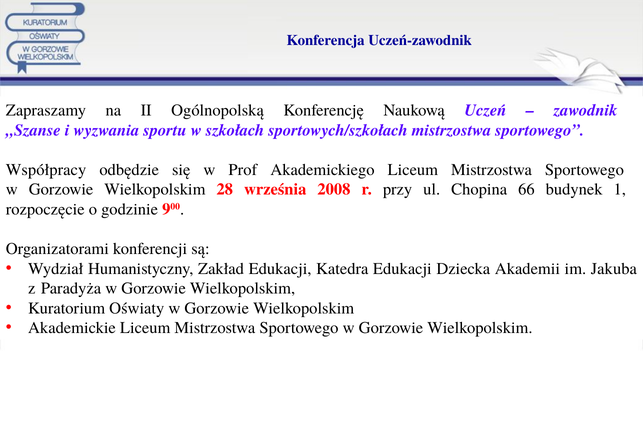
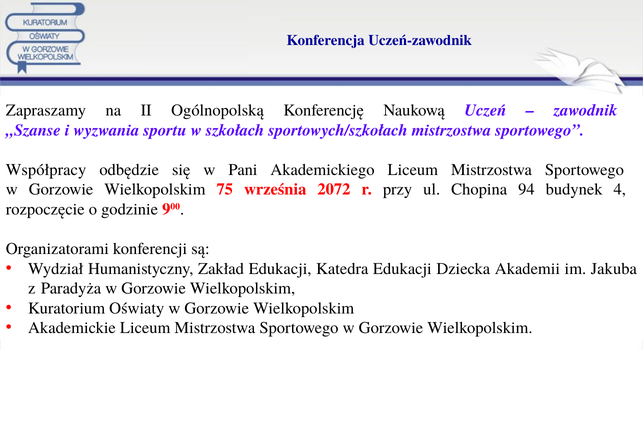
Prof: Prof -> Pani
28: 28 -> 75
2008: 2008 -> 2072
66: 66 -> 94
1: 1 -> 4
